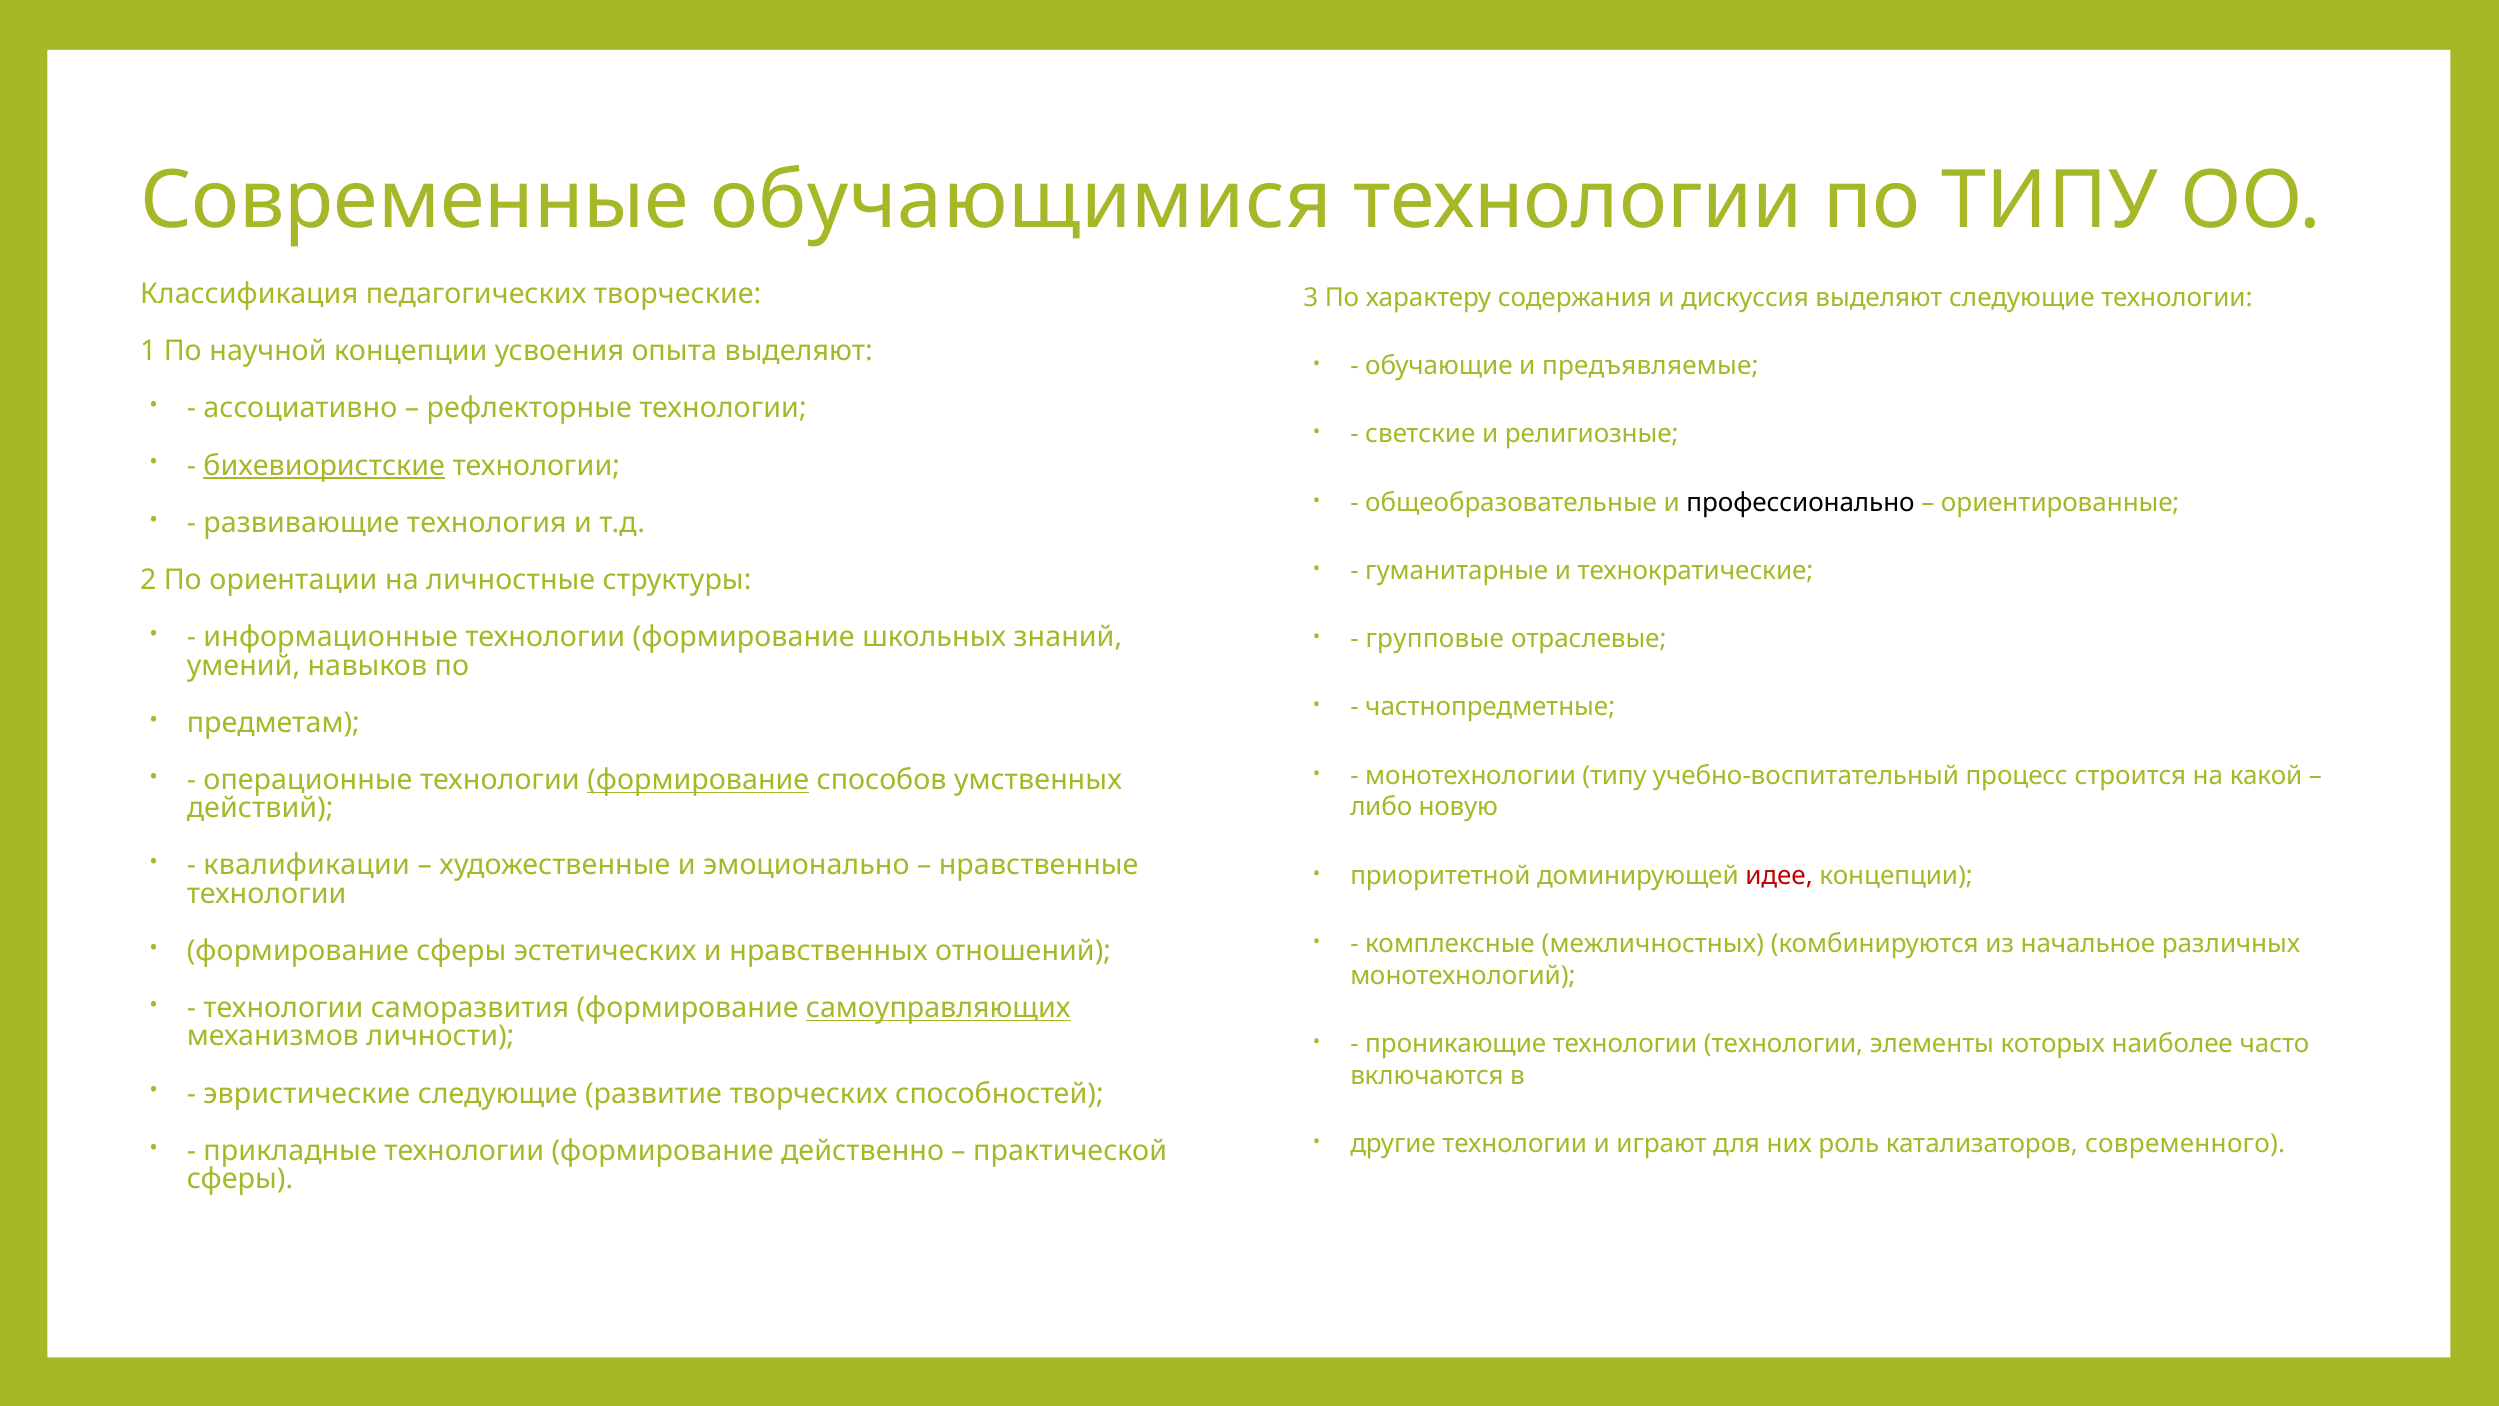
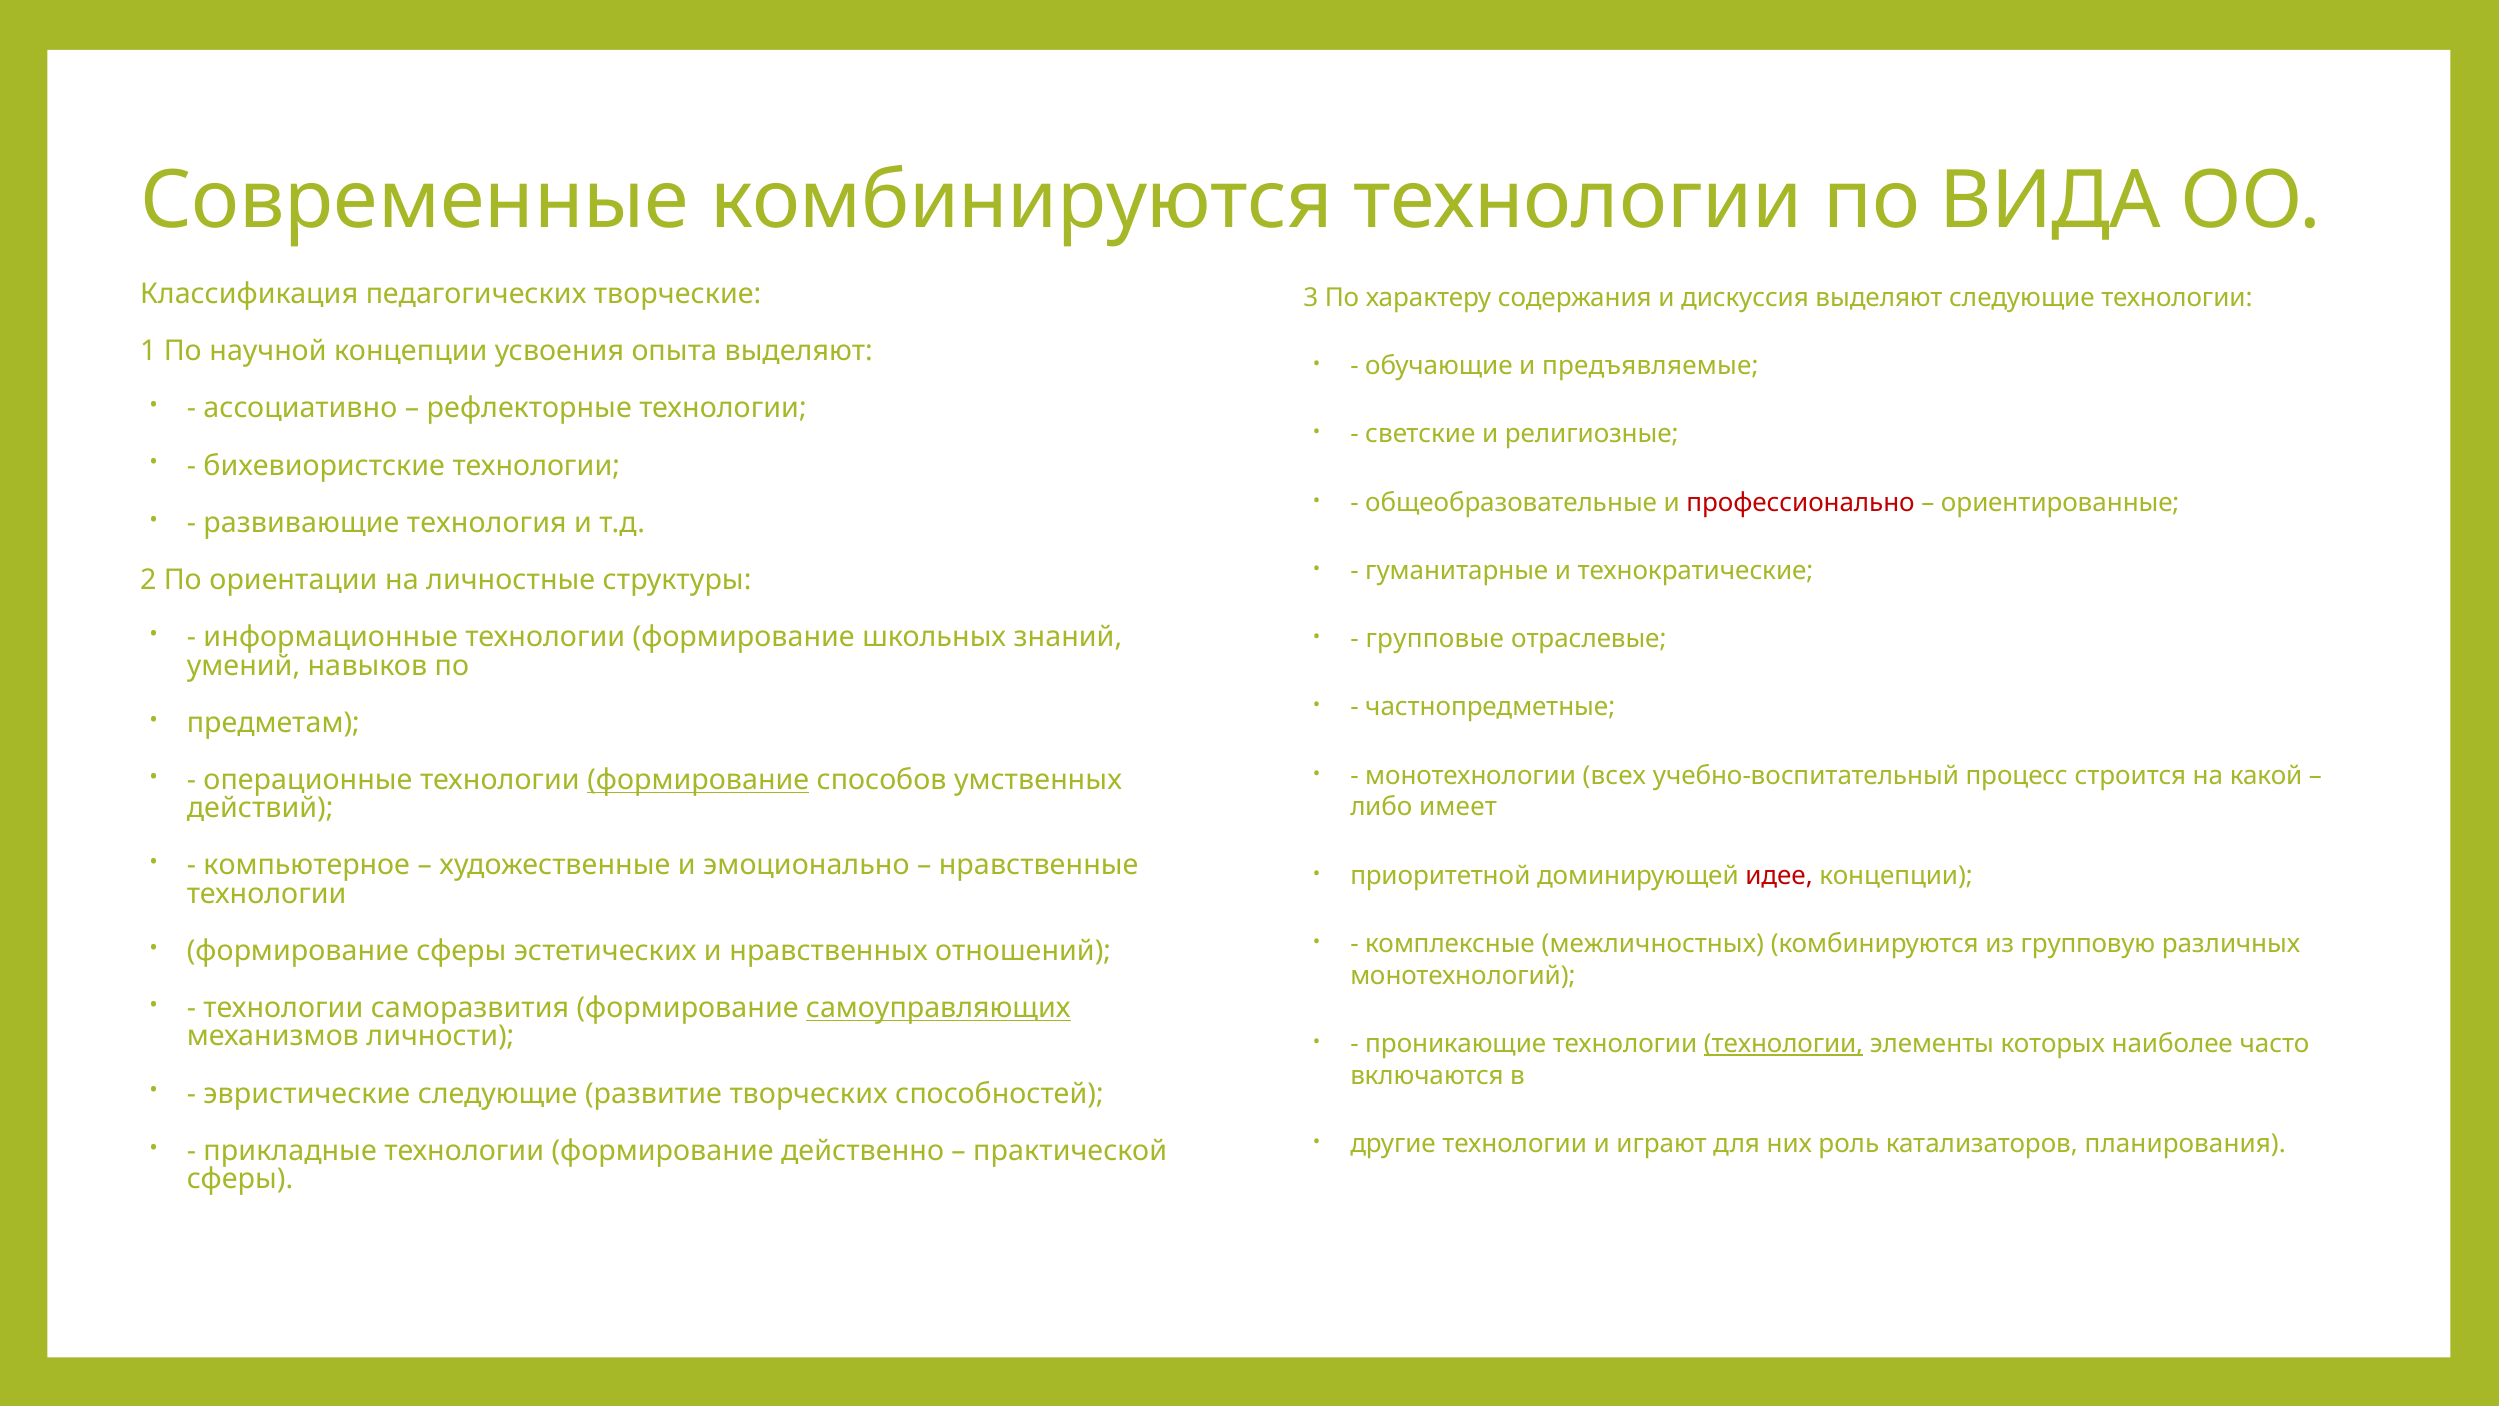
Современные обучающимися: обучающимися -> комбинируются
по ТИПУ: ТИПУ -> ВИДА
бихевиористские underline: present -> none
профессионально colour: black -> red
монотехнологии типу: типу -> всех
новую: новую -> имеет
квалификации: квалификации -> компьютерное
начальное: начальное -> групповую
технологии at (1784, 1044) underline: none -> present
современного: современного -> планирования
